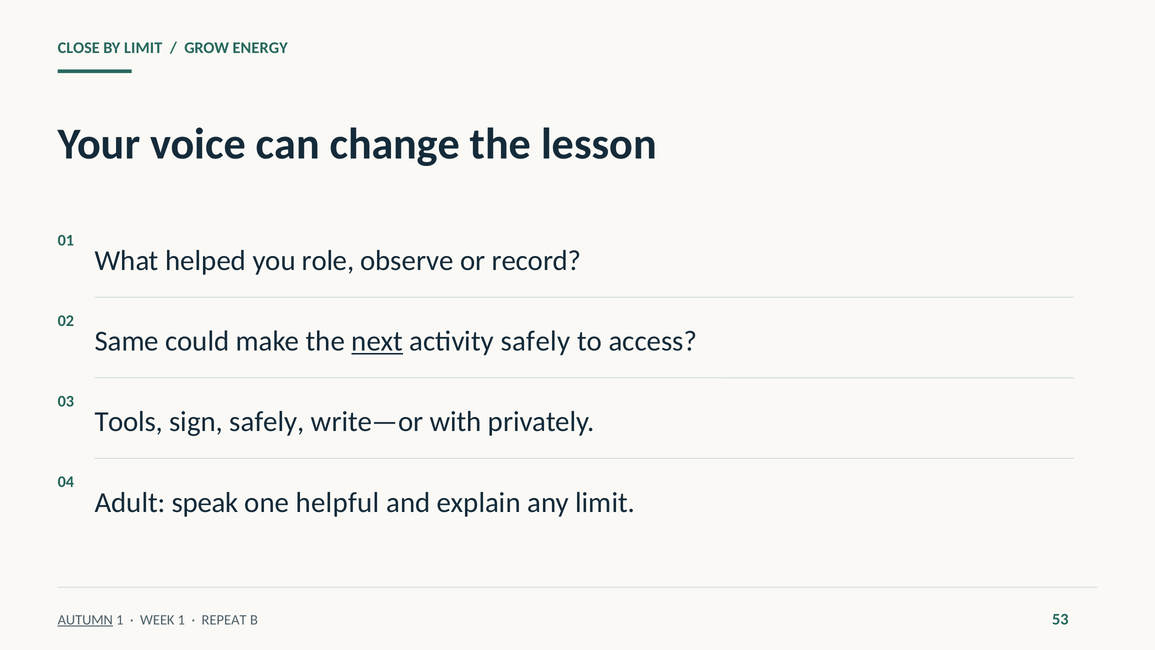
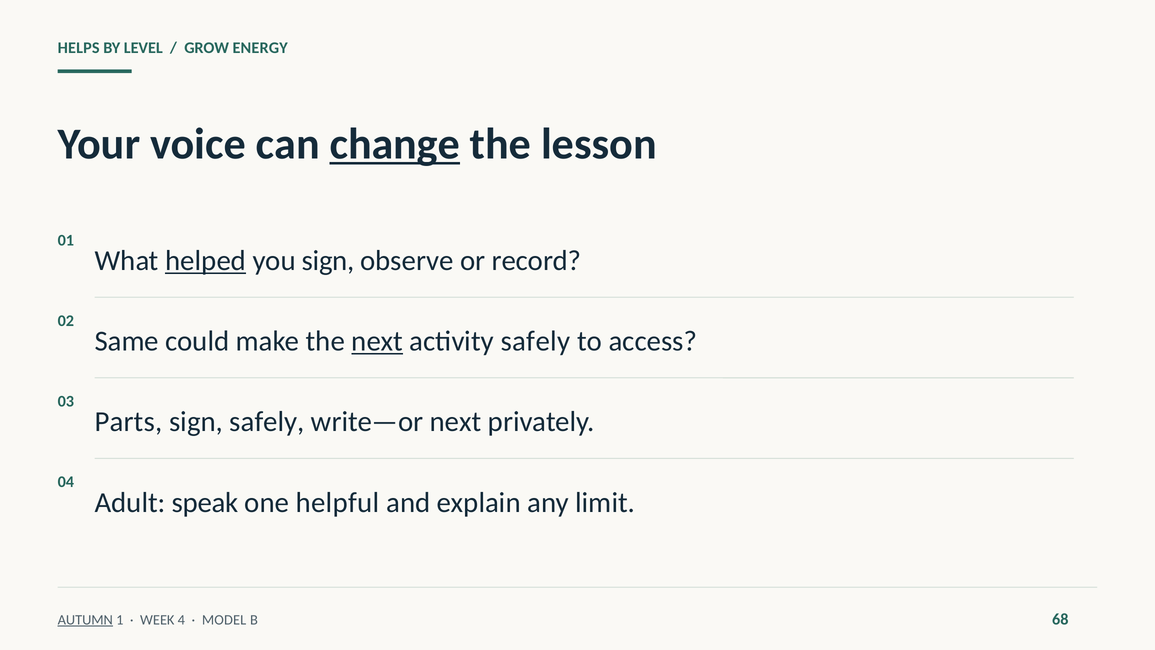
CLOSE: CLOSE -> HELPS
BY LIMIT: LIMIT -> LEVEL
change underline: none -> present
helped underline: none -> present
you role: role -> sign
Tools: Tools -> Parts
write—or with: with -> next
WEEK 1: 1 -> 4
REPEAT: REPEAT -> MODEL
53: 53 -> 68
